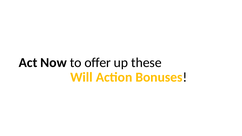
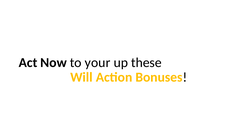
offer: offer -> your
